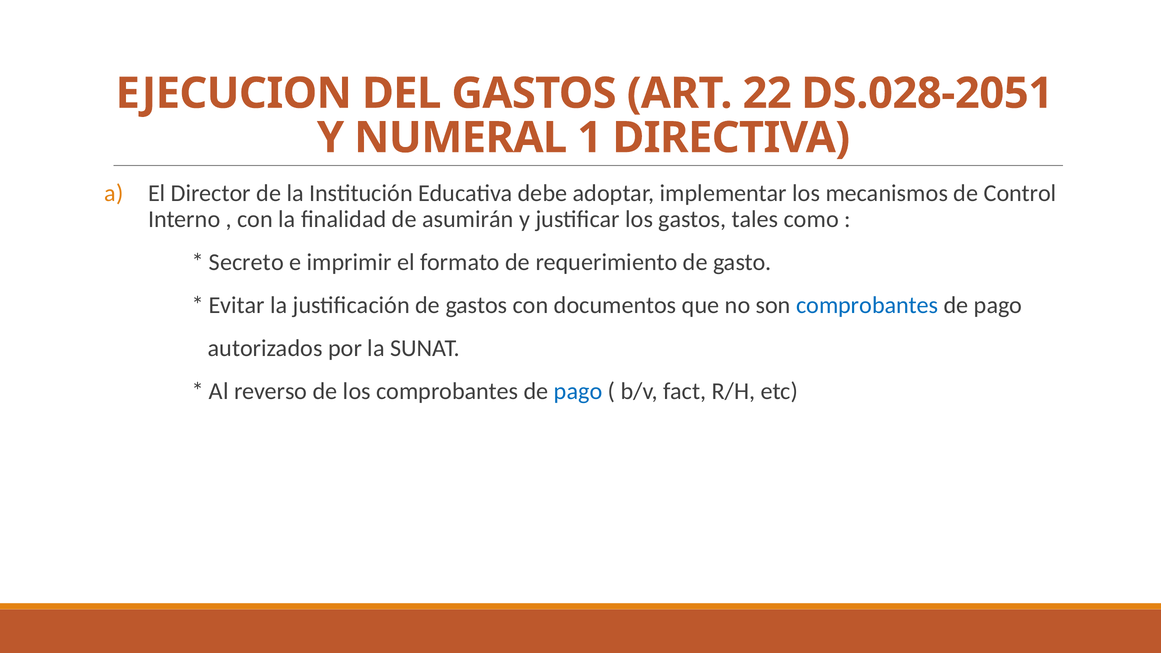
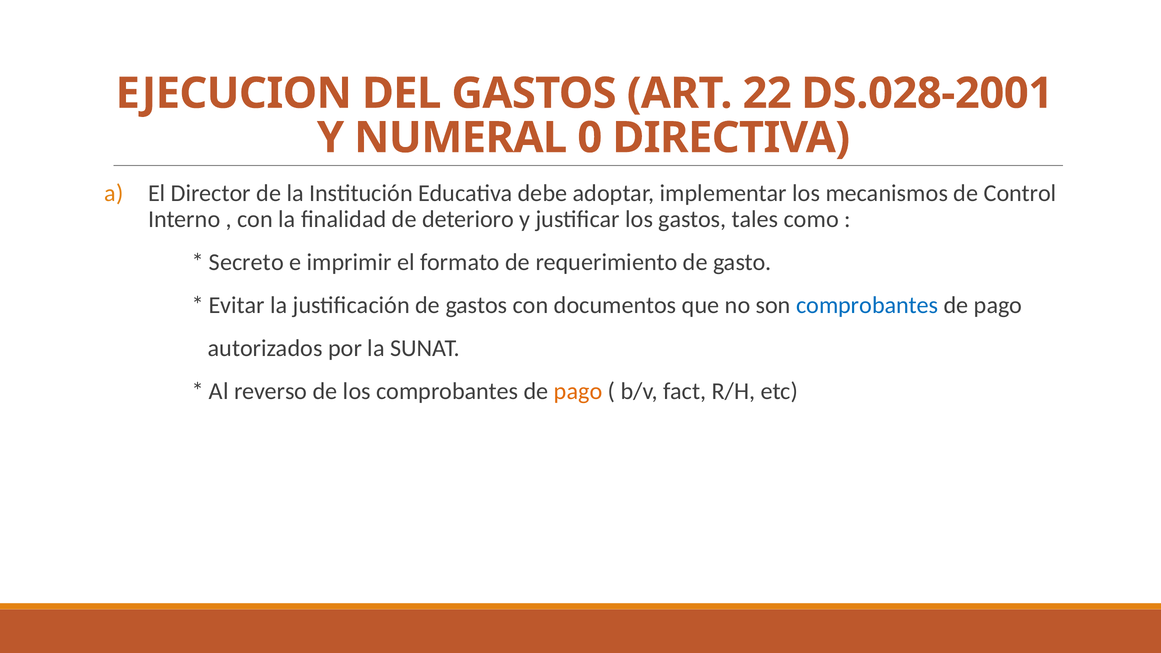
DS.028-2051: DS.028-2051 -> DS.028-2001
1: 1 -> 0
asumirán: asumirán -> deterioro
pago at (578, 391) colour: blue -> orange
